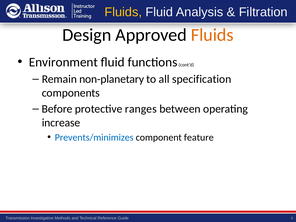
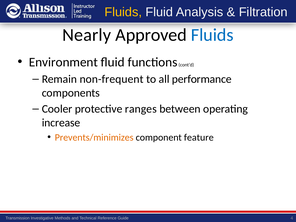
Design: Design -> Nearly
Fluids at (212, 35) colour: orange -> blue
non-planetary: non-planetary -> non-frequent
specification: specification -> performance
Before: Before -> Cooler
Prevents/minimizes colour: blue -> orange
